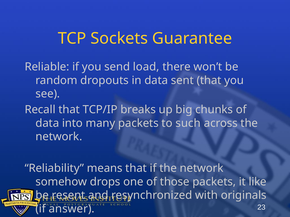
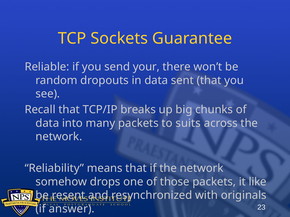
load: load -> your
to such: such -> suits
